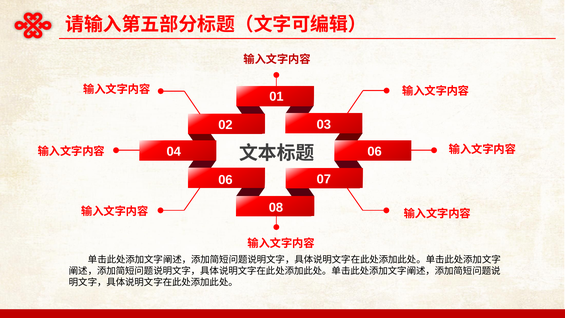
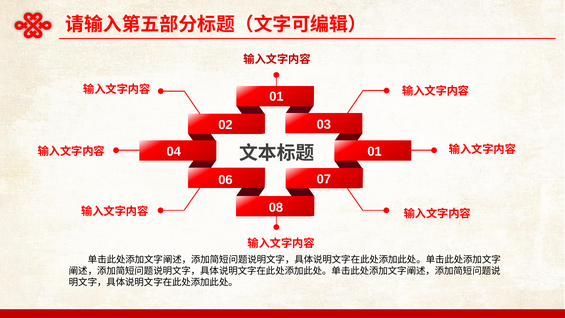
04 06: 06 -> 01
